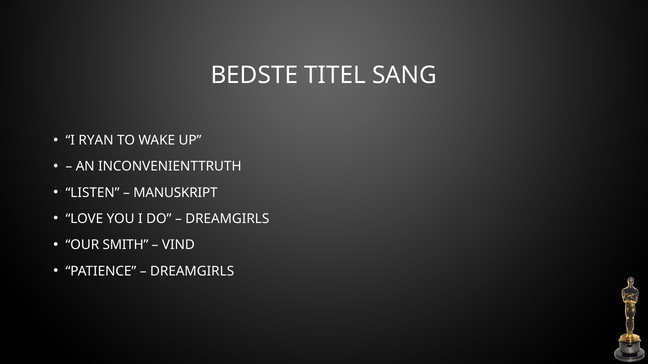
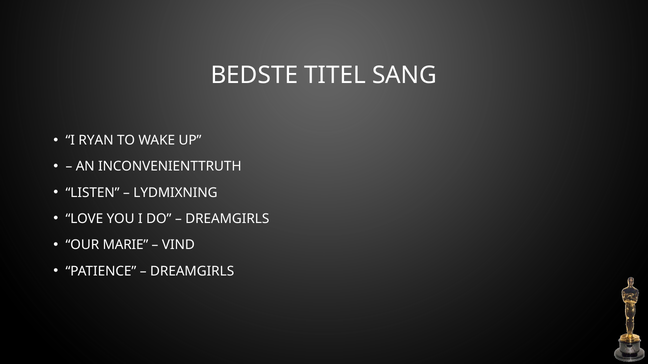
MANUSKRIPT: MANUSKRIPT -> LYDMIXNING
SMITH: SMITH -> MARIE
